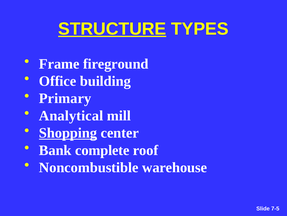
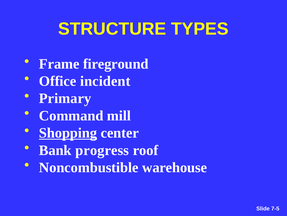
STRUCTURE underline: present -> none
building: building -> incident
Analytical: Analytical -> Command
complete: complete -> progress
